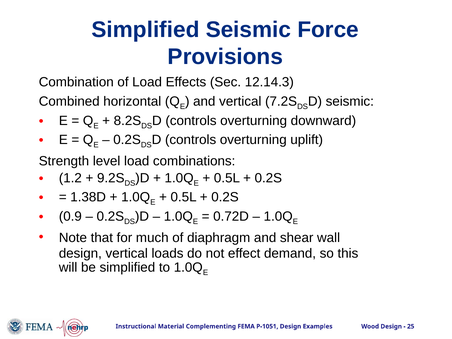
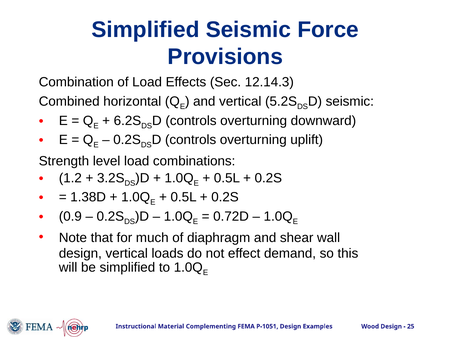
7.2S: 7.2S -> 5.2S
8.2S: 8.2S -> 6.2S
9.2S: 9.2S -> 3.2S
